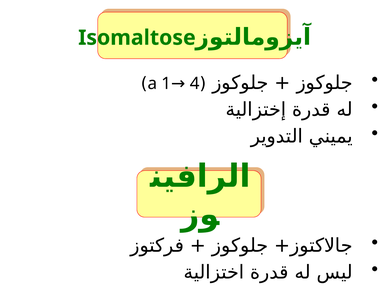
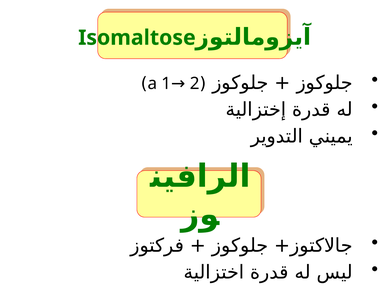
4: 4 -> 2
